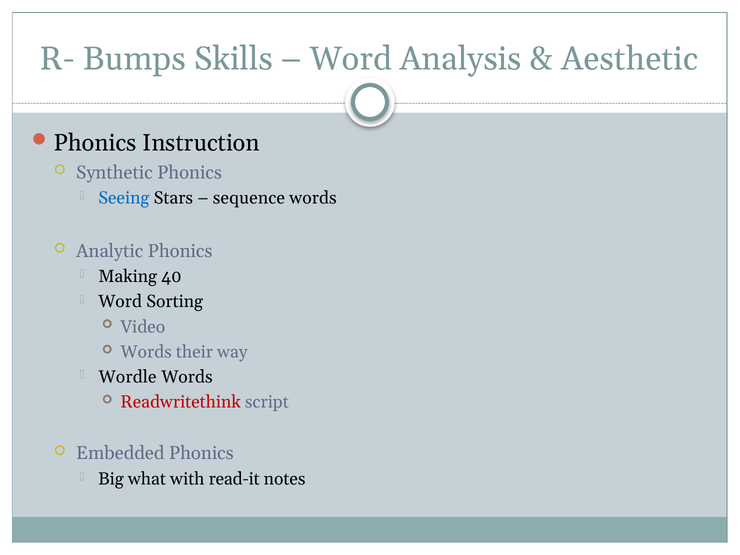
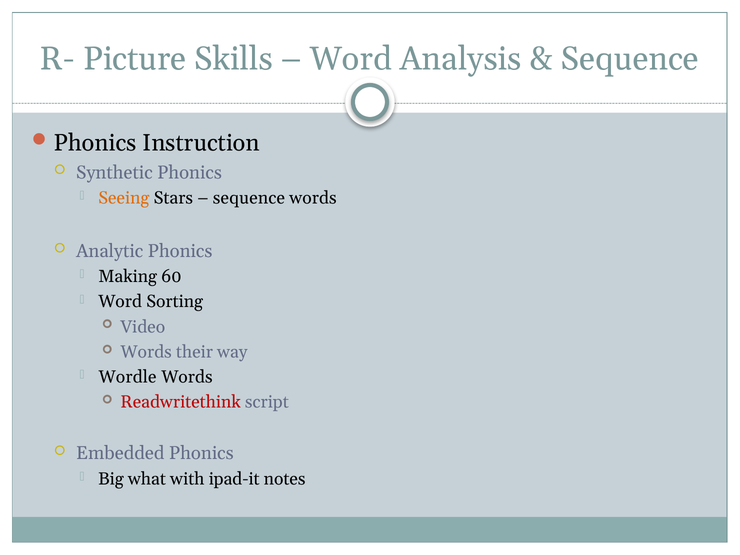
Bumps: Bumps -> Picture
Aesthetic at (630, 59): Aesthetic -> Sequence
Seeing colour: blue -> orange
40: 40 -> 60
read-it: read-it -> ipad-it
